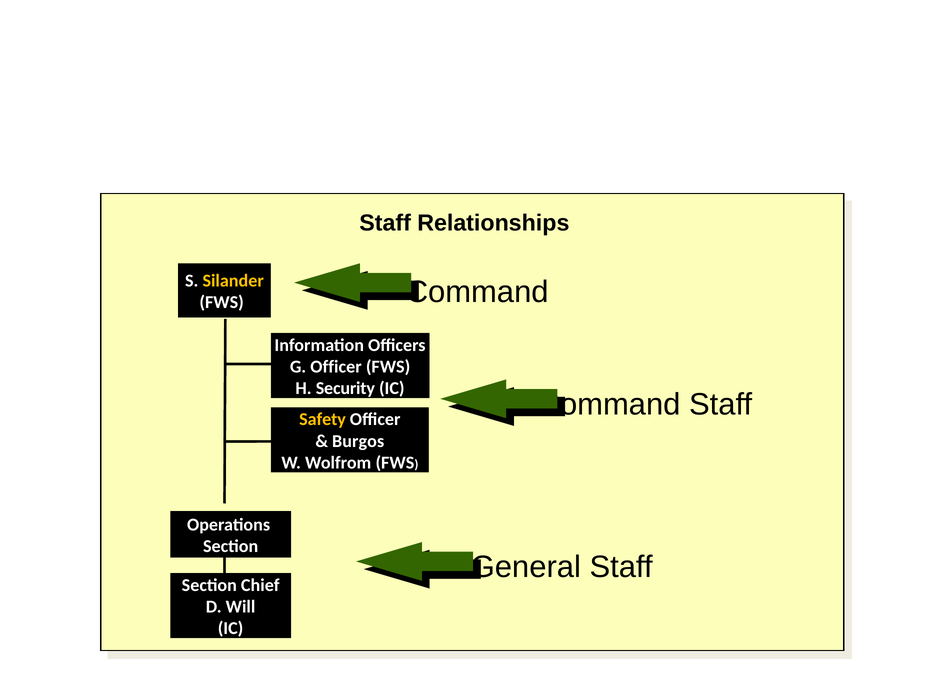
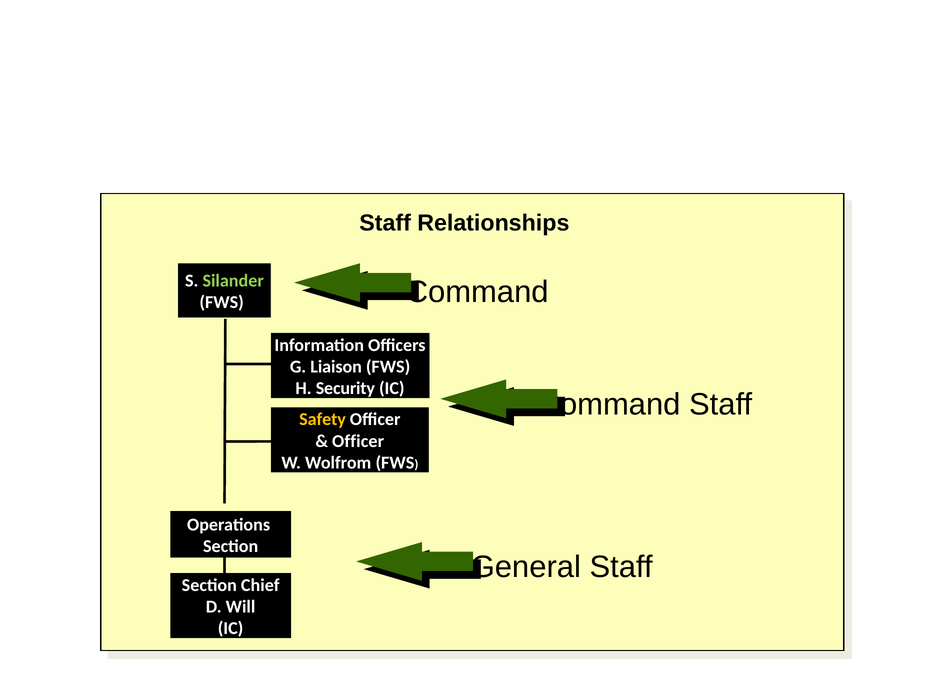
Silander colour: yellow -> light green
G Officer: Officer -> Liaison
Burgos at (358, 441): Burgos -> Officer
